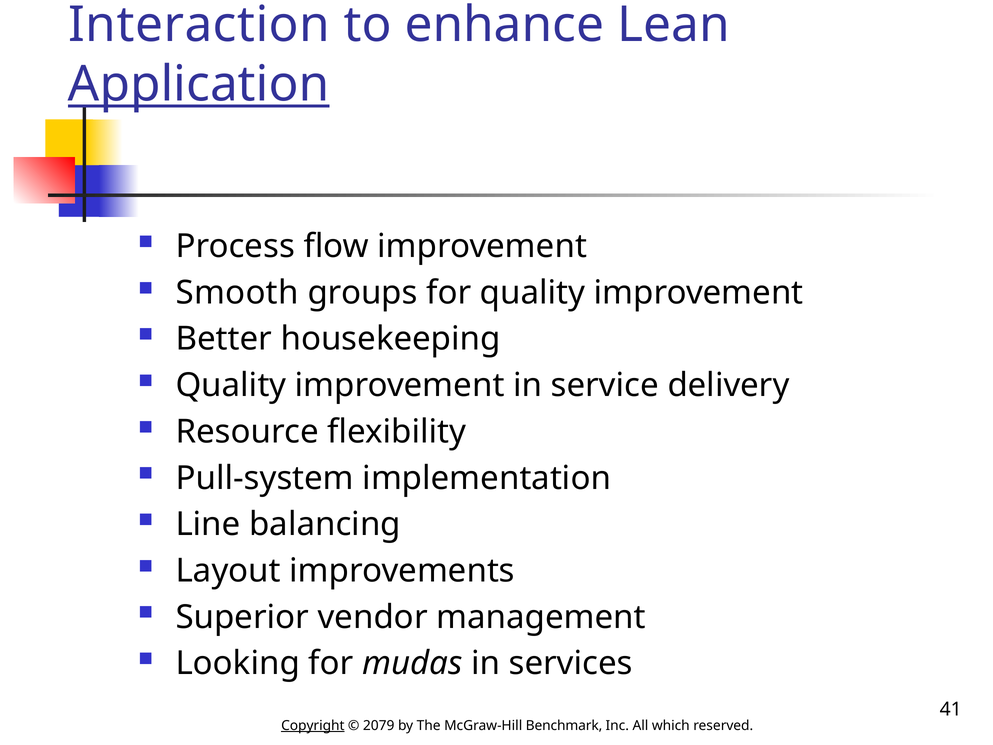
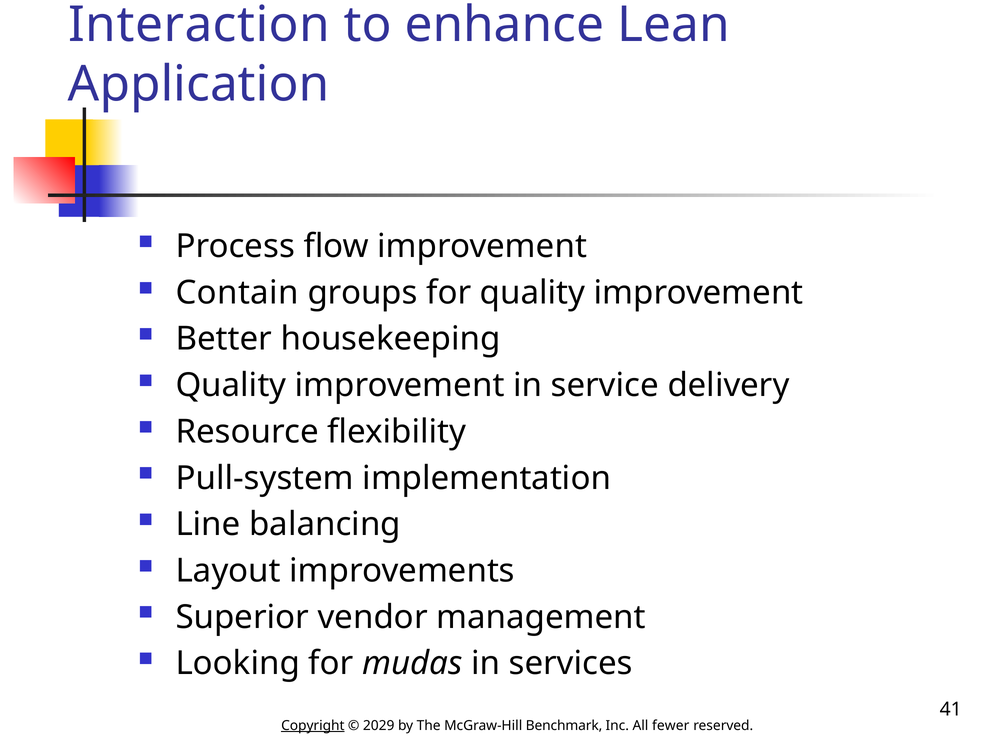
Application underline: present -> none
Smooth: Smooth -> Contain
2079: 2079 -> 2029
which: which -> fewer
